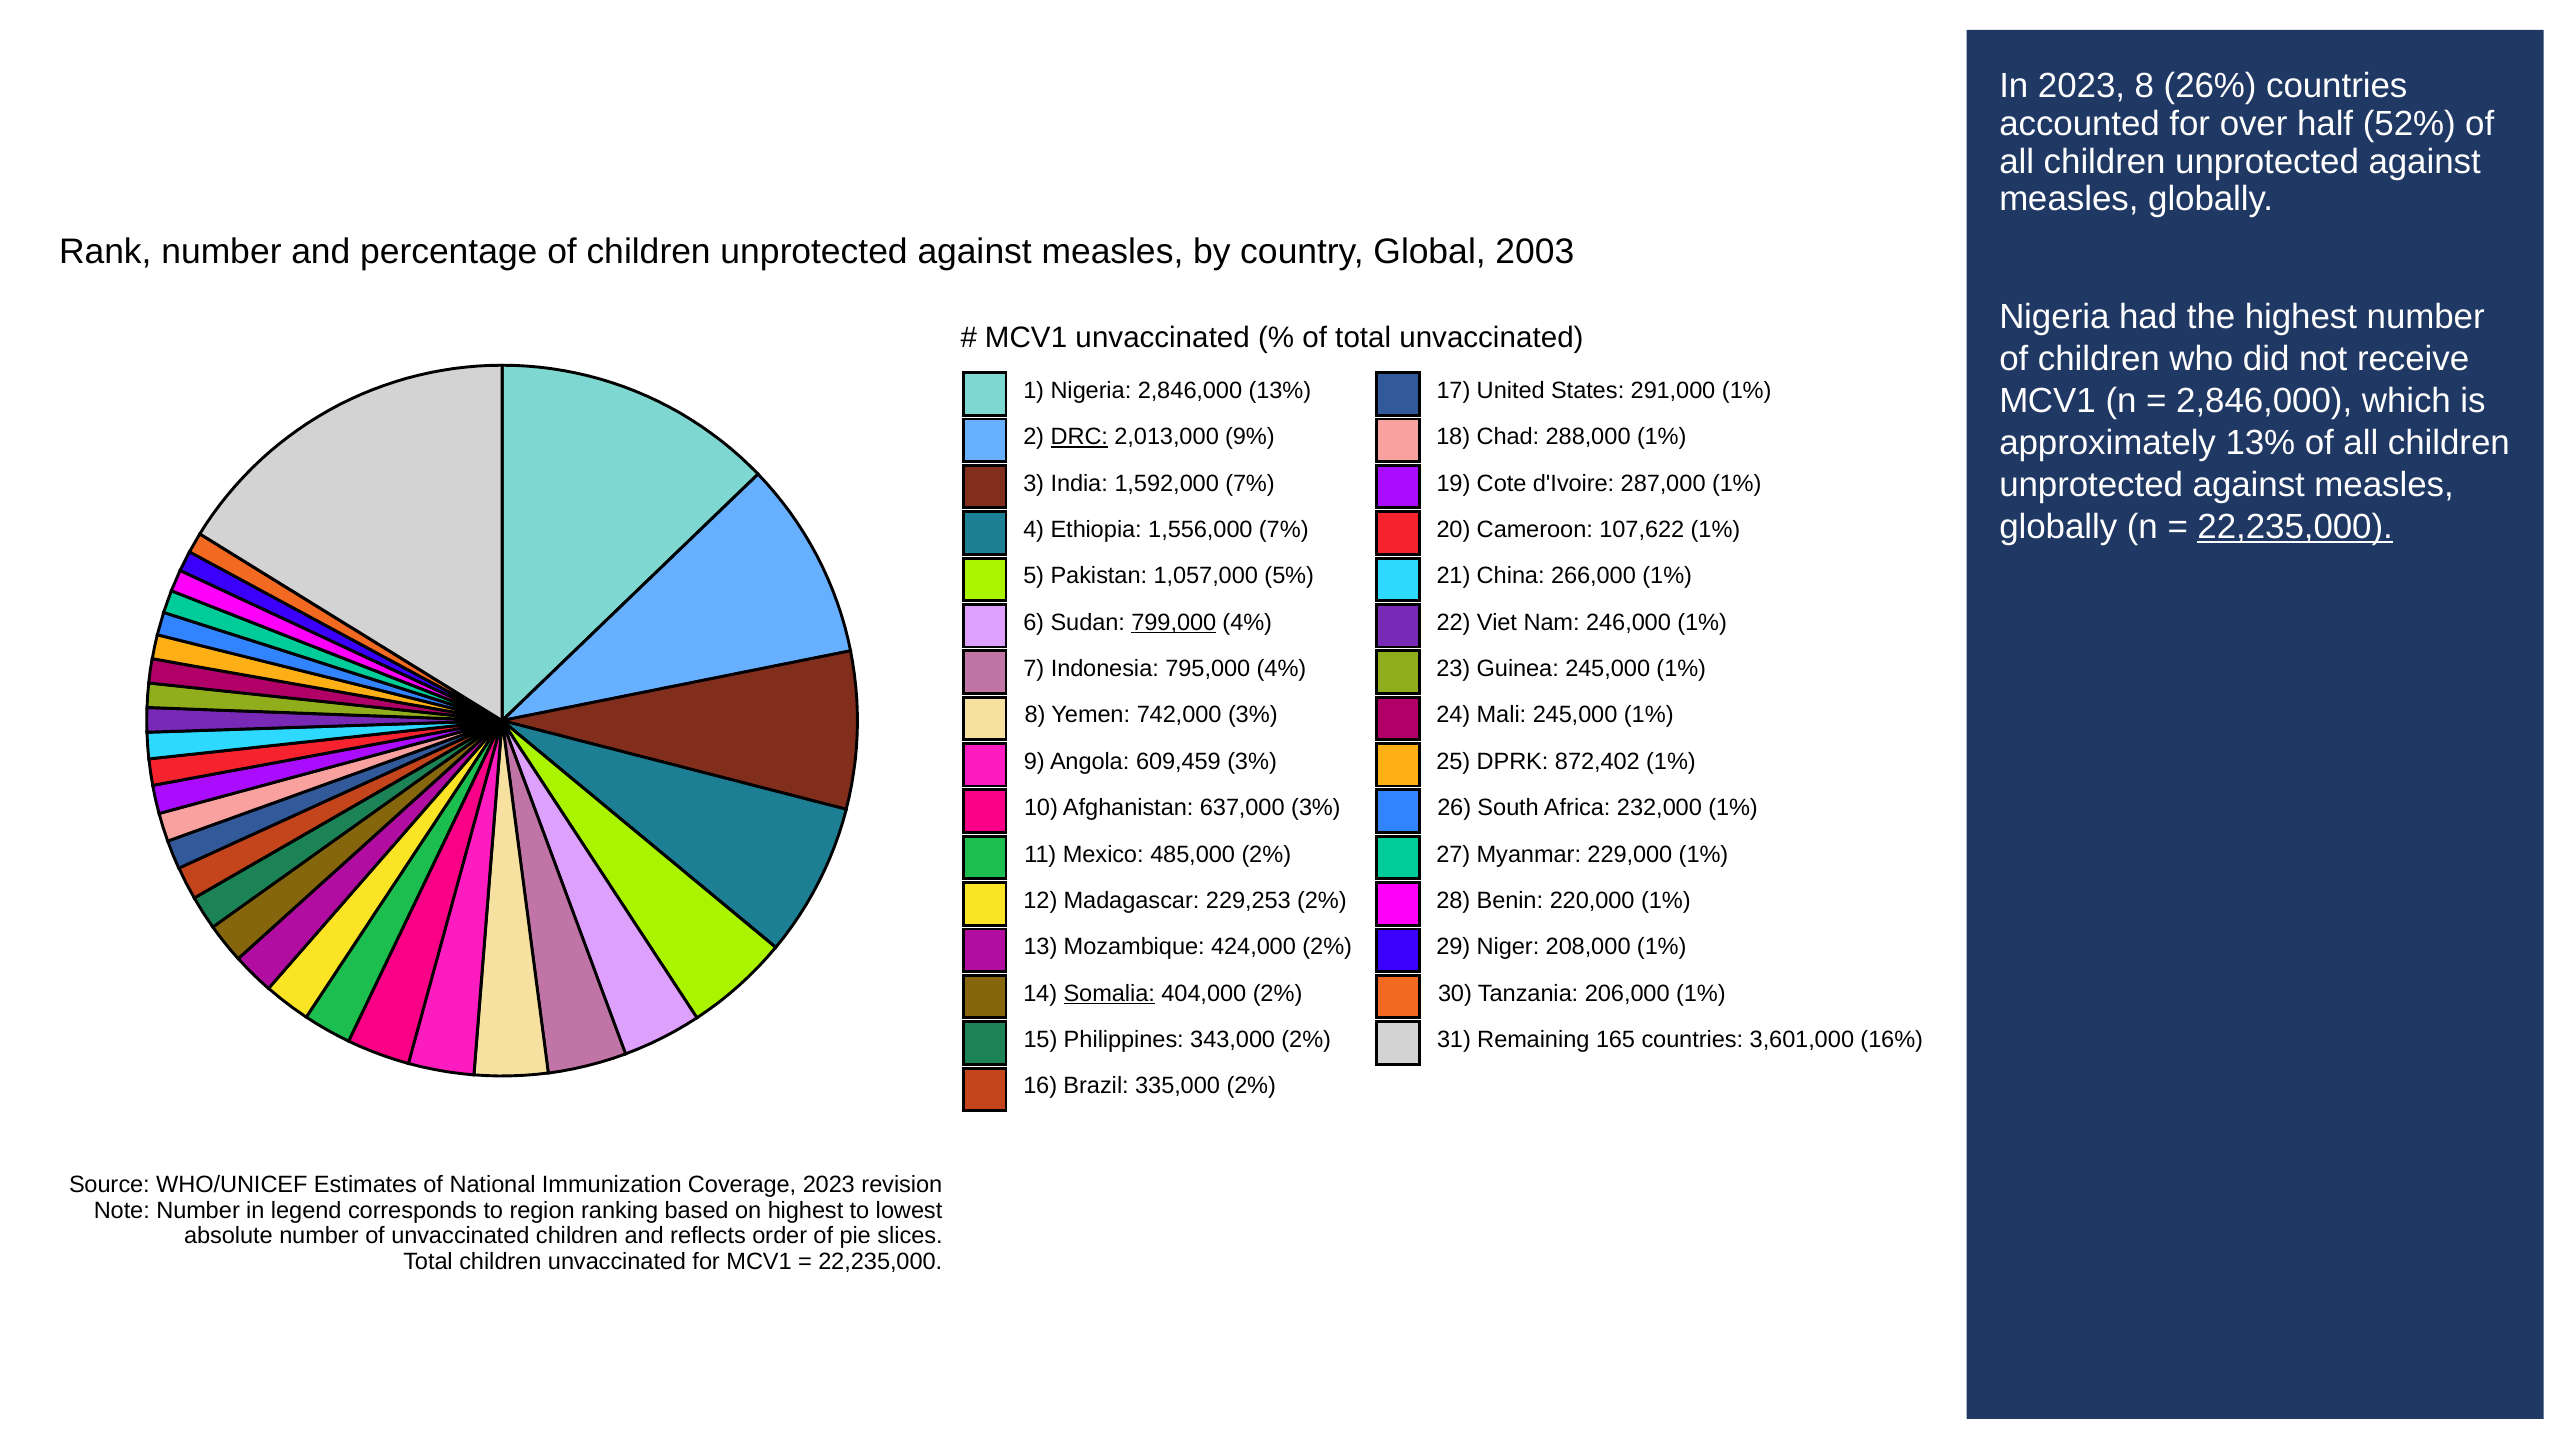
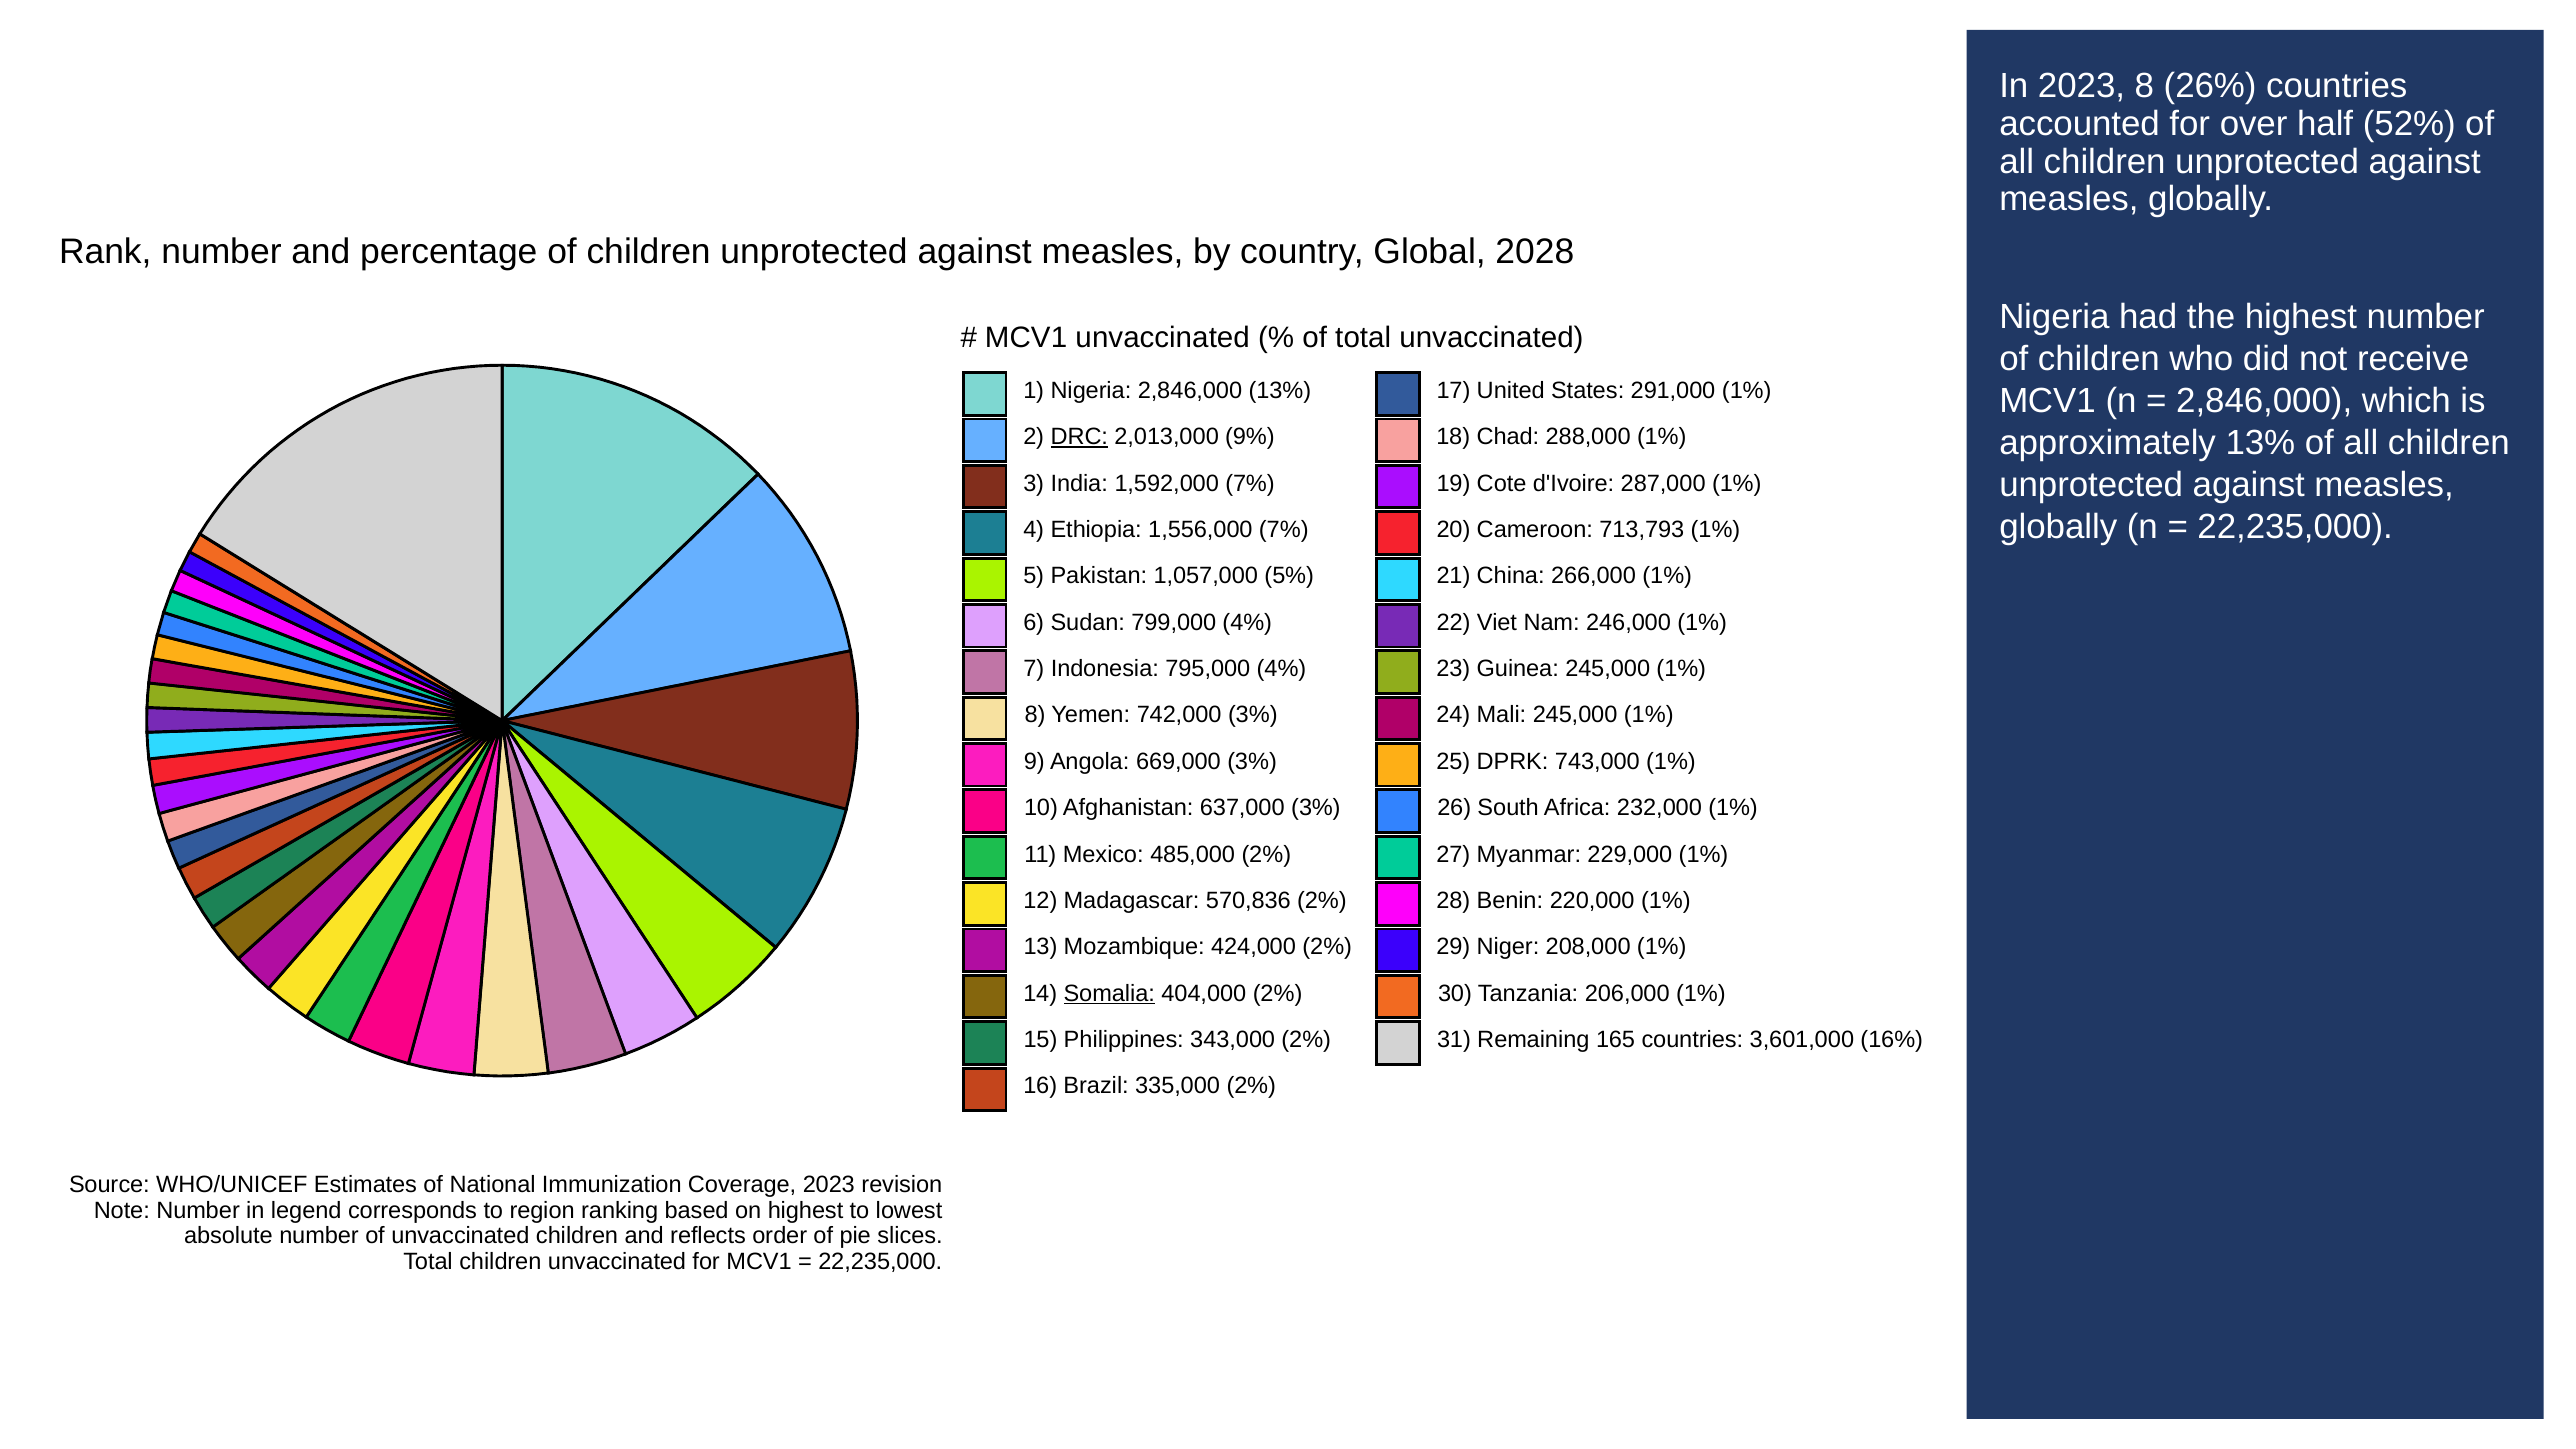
2003: 2003 -> 2028
22,235,000 at (2295, 527) underline: present -> none
107,622: 107,622 -> 713,793
799,000 underline: present -> none
609,459: 609,459 -> 669,000
872,402: 872,402 -> 743,000
229,253: 229,253 -> 570,836
